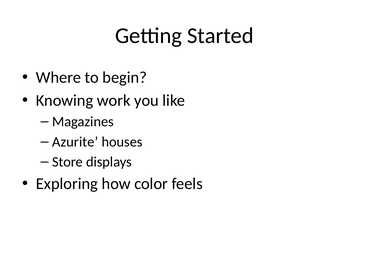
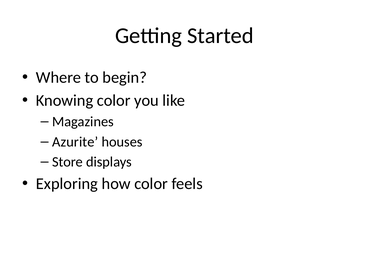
Knowing work: work -> color
